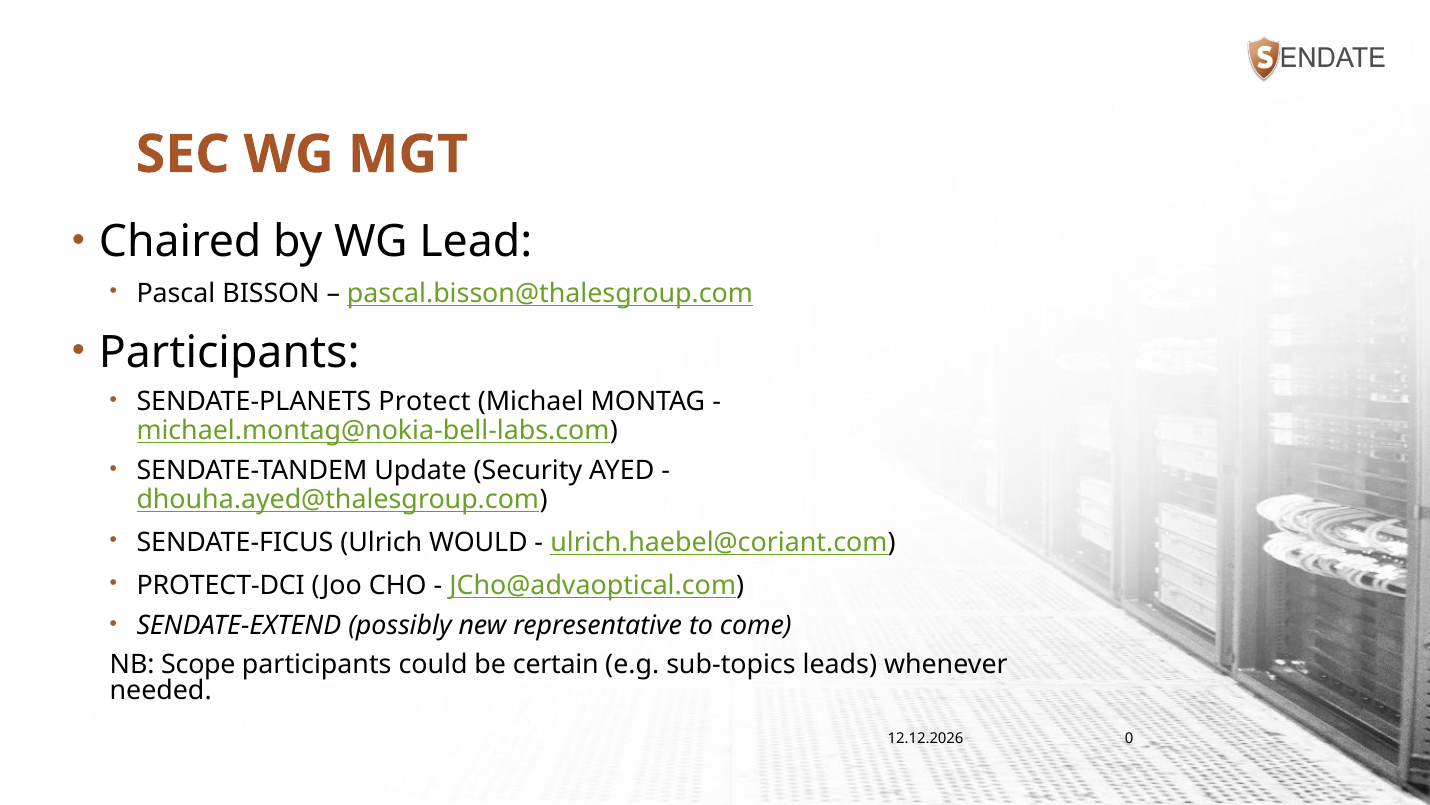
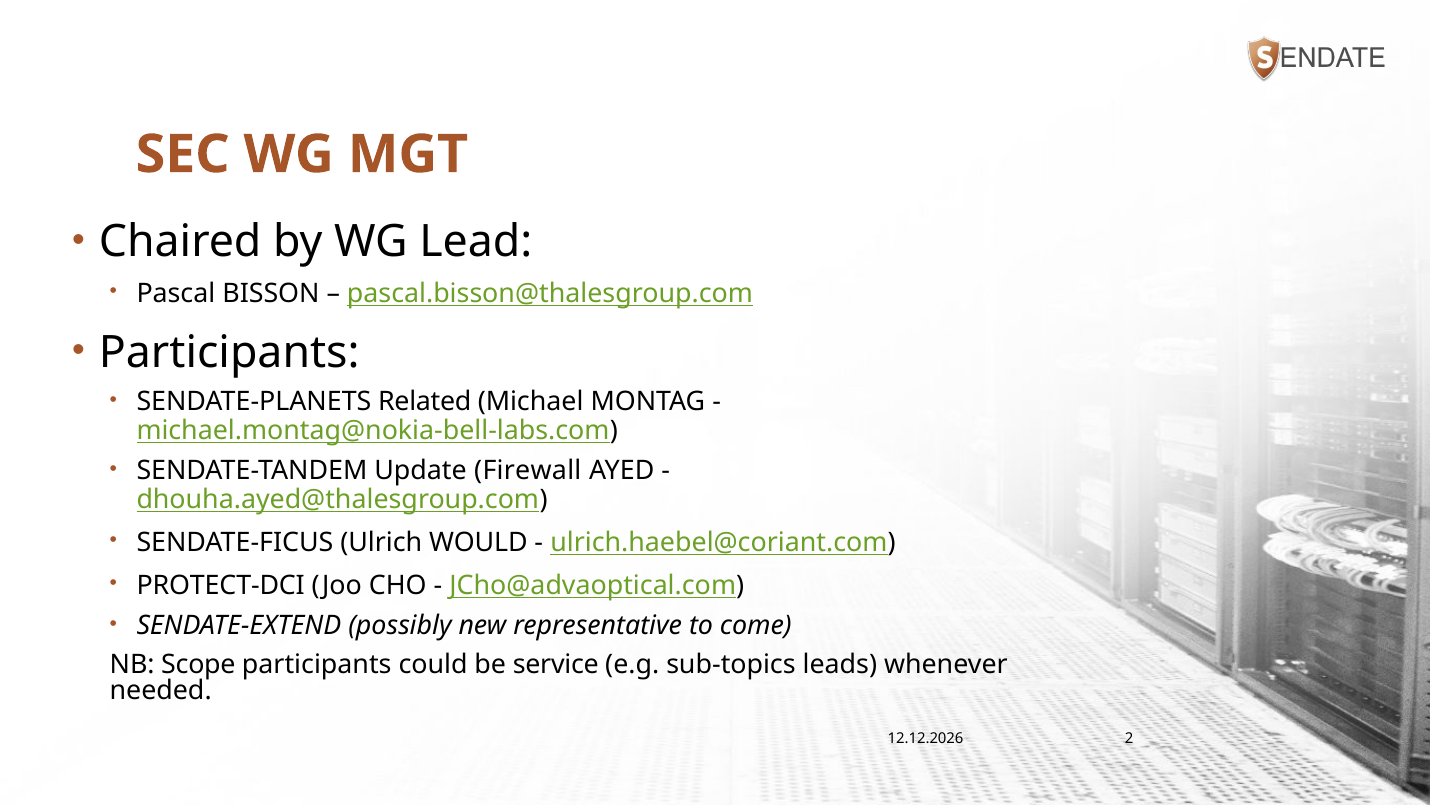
Protect: Protect -> Related
Security: Security -> Firewall
certain: certain -> service
0: 0 -> 2
